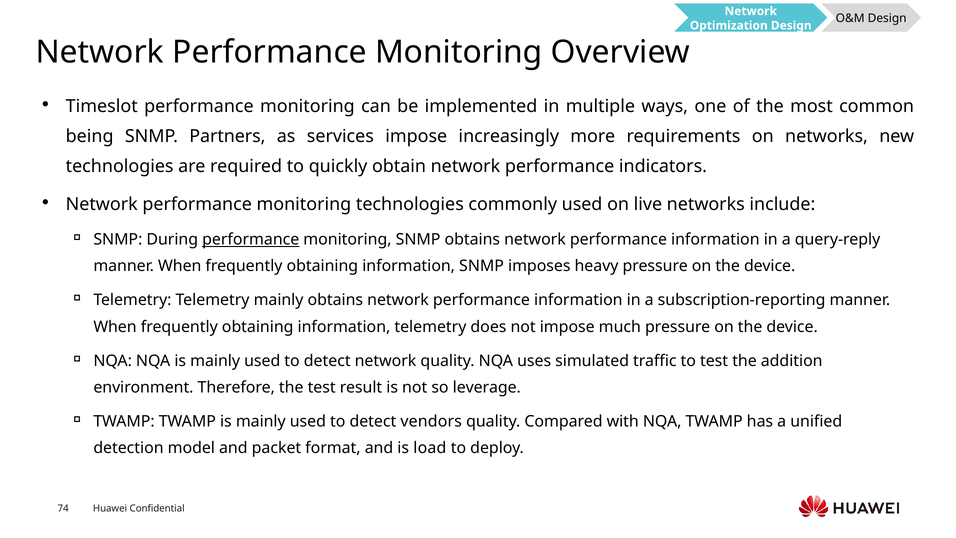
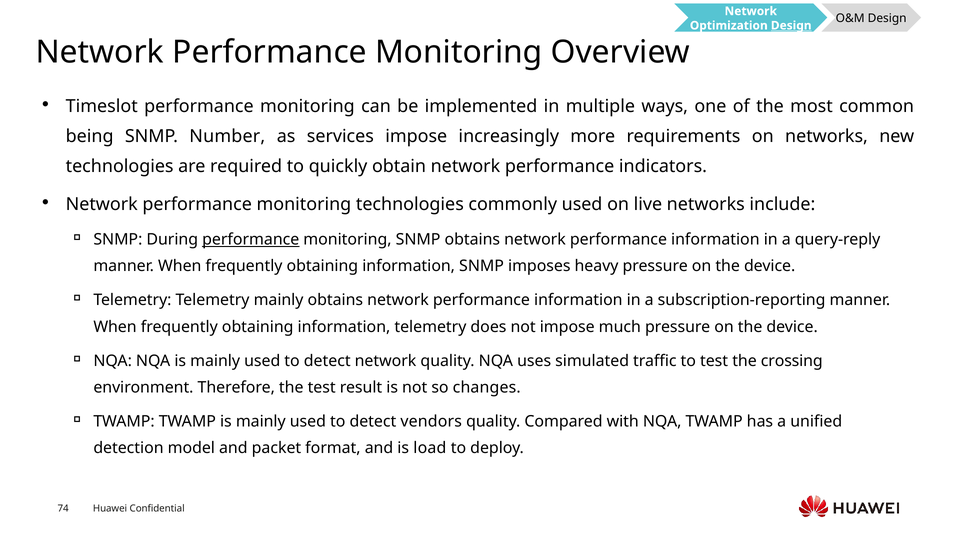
Design at (791, 26) underline: none -> present
Partners: Partners -> Number
addition: addition -> crossing
leverage: leverage -> changes
